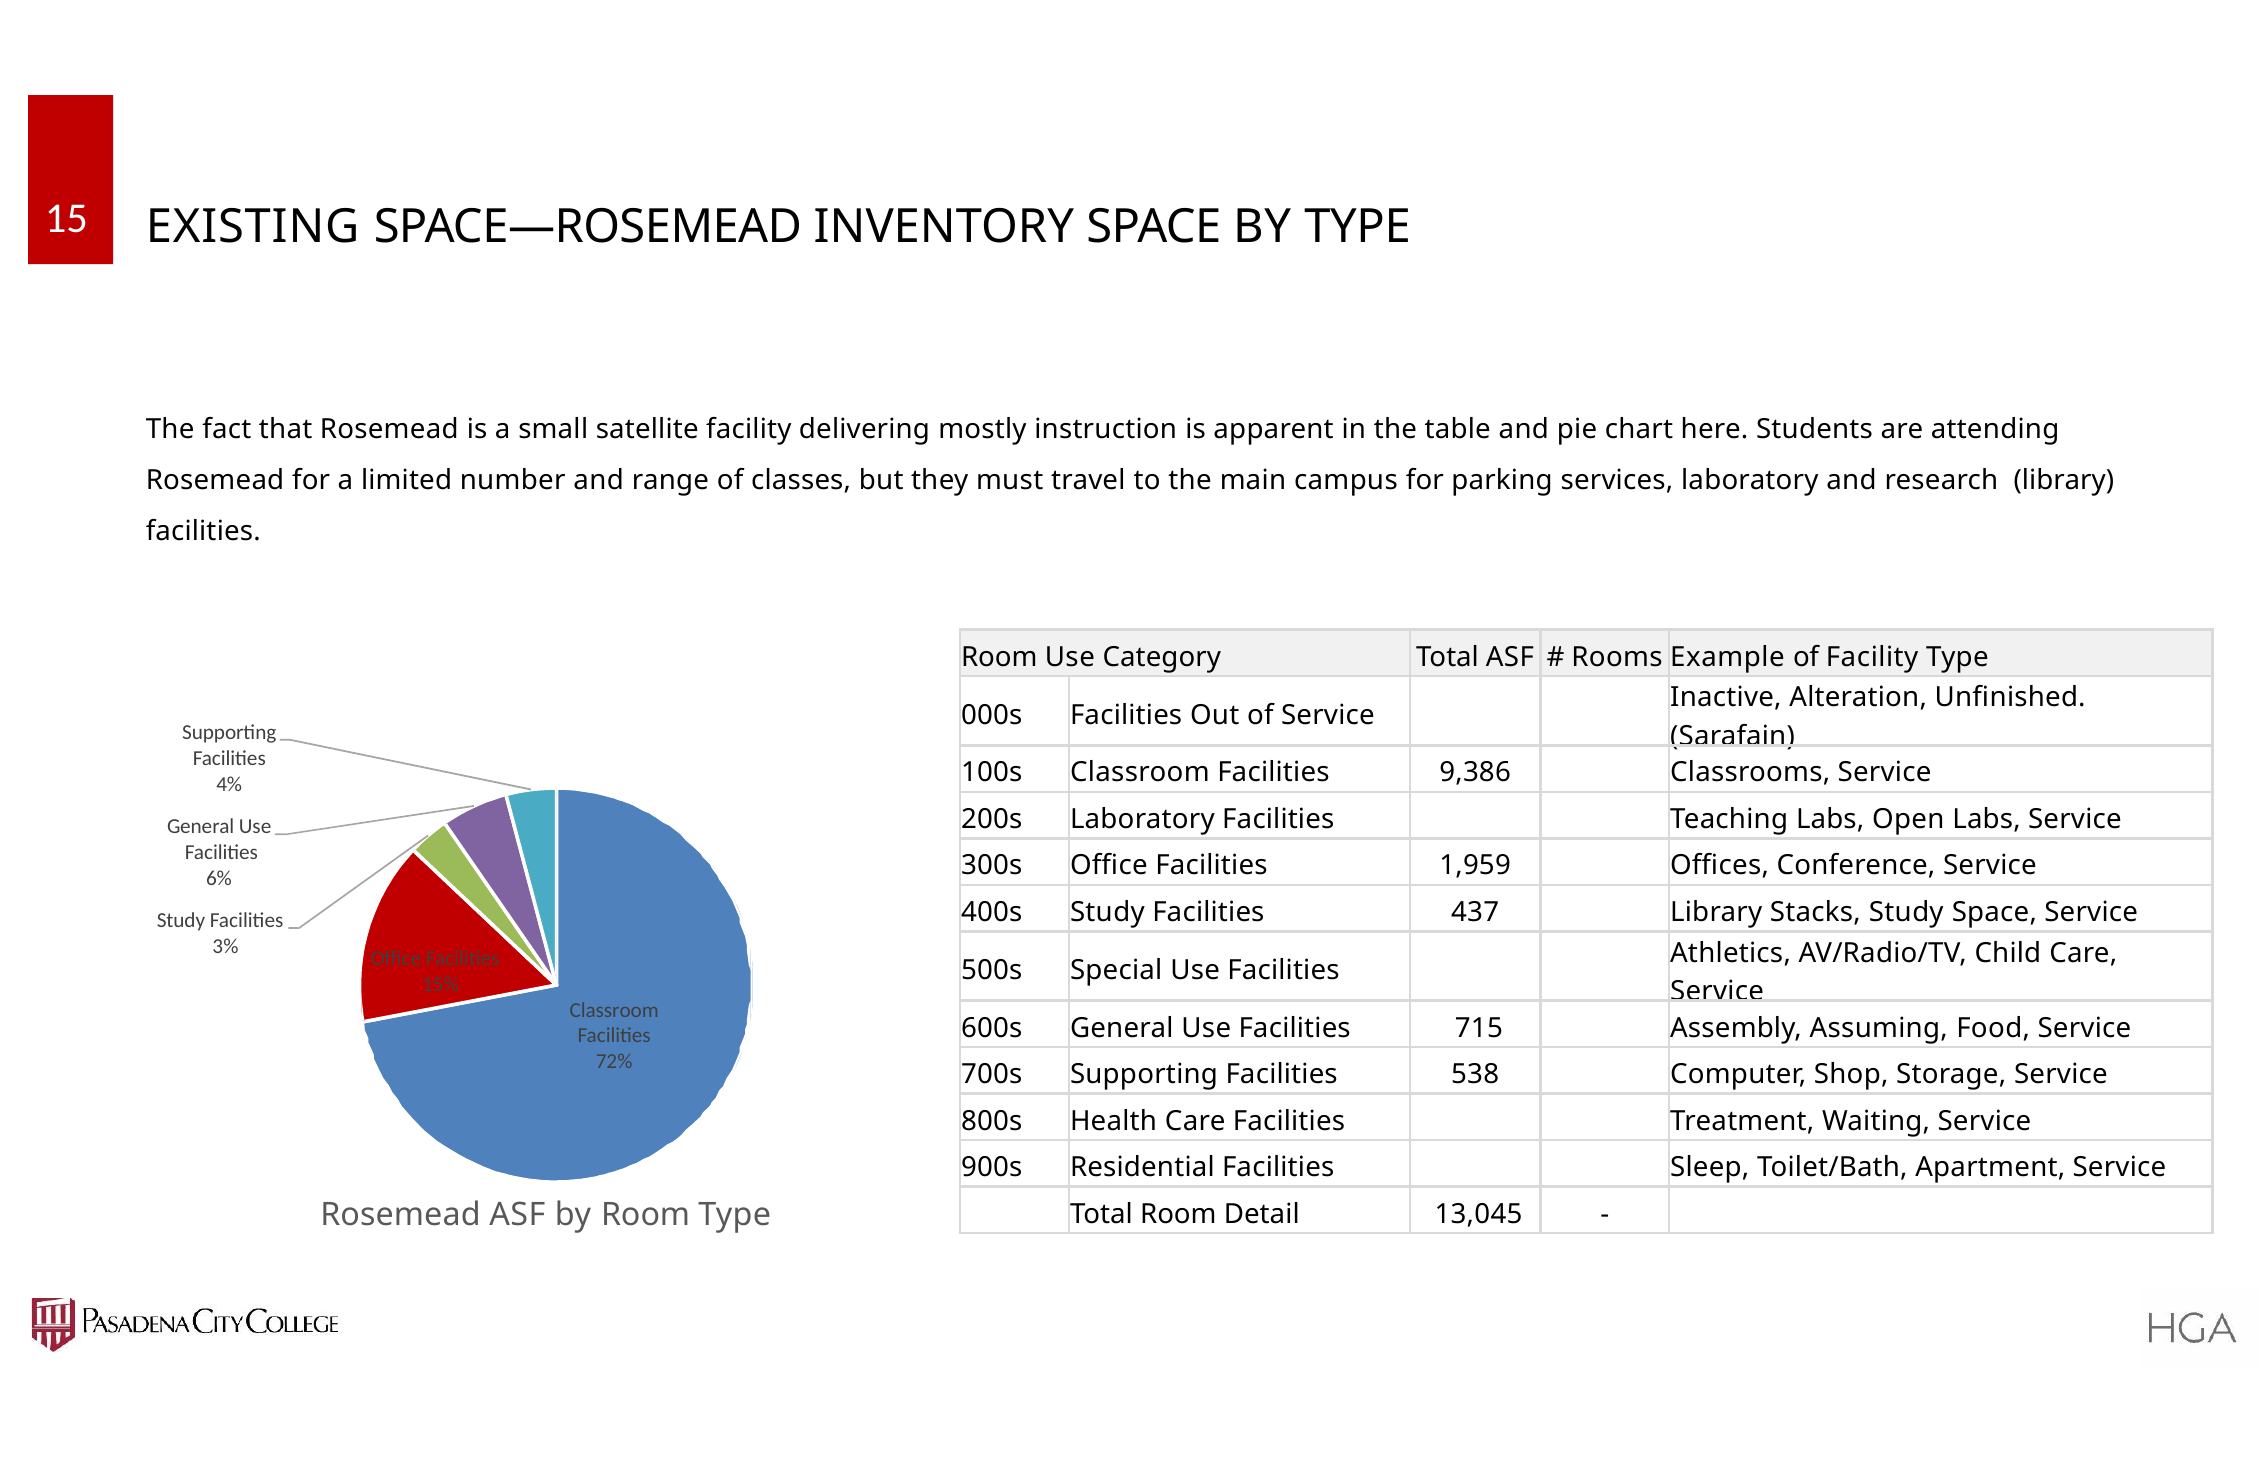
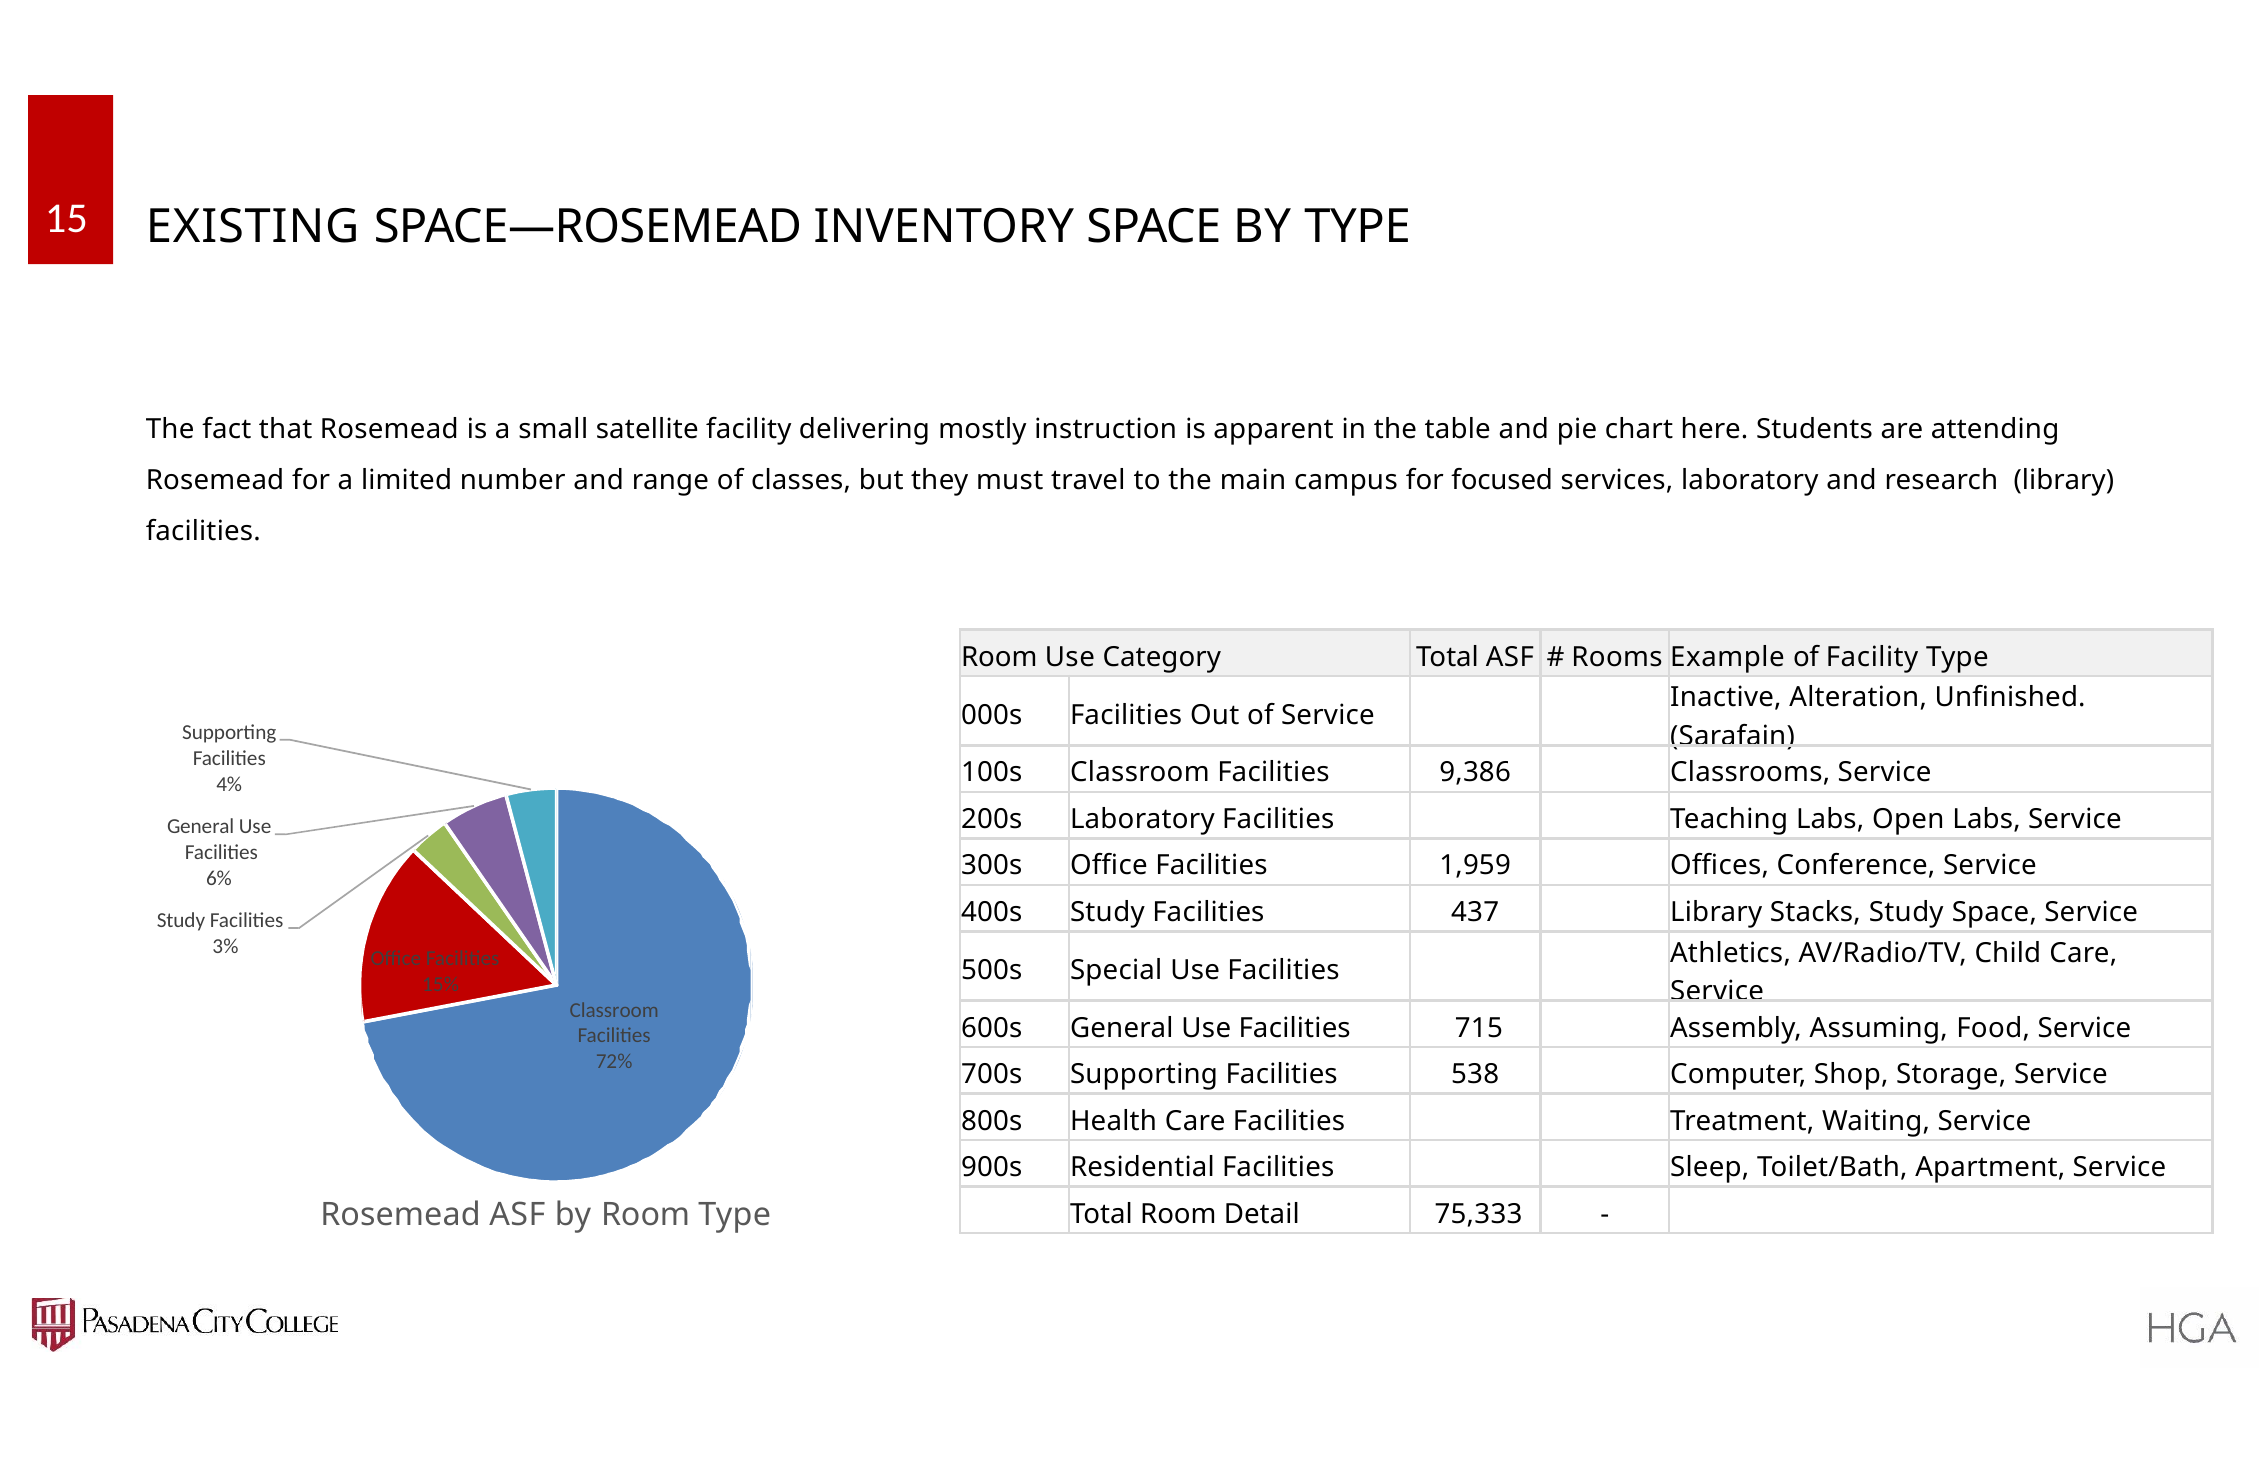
parking: parking -> focused
13,045: 13,045 -> 75,333
